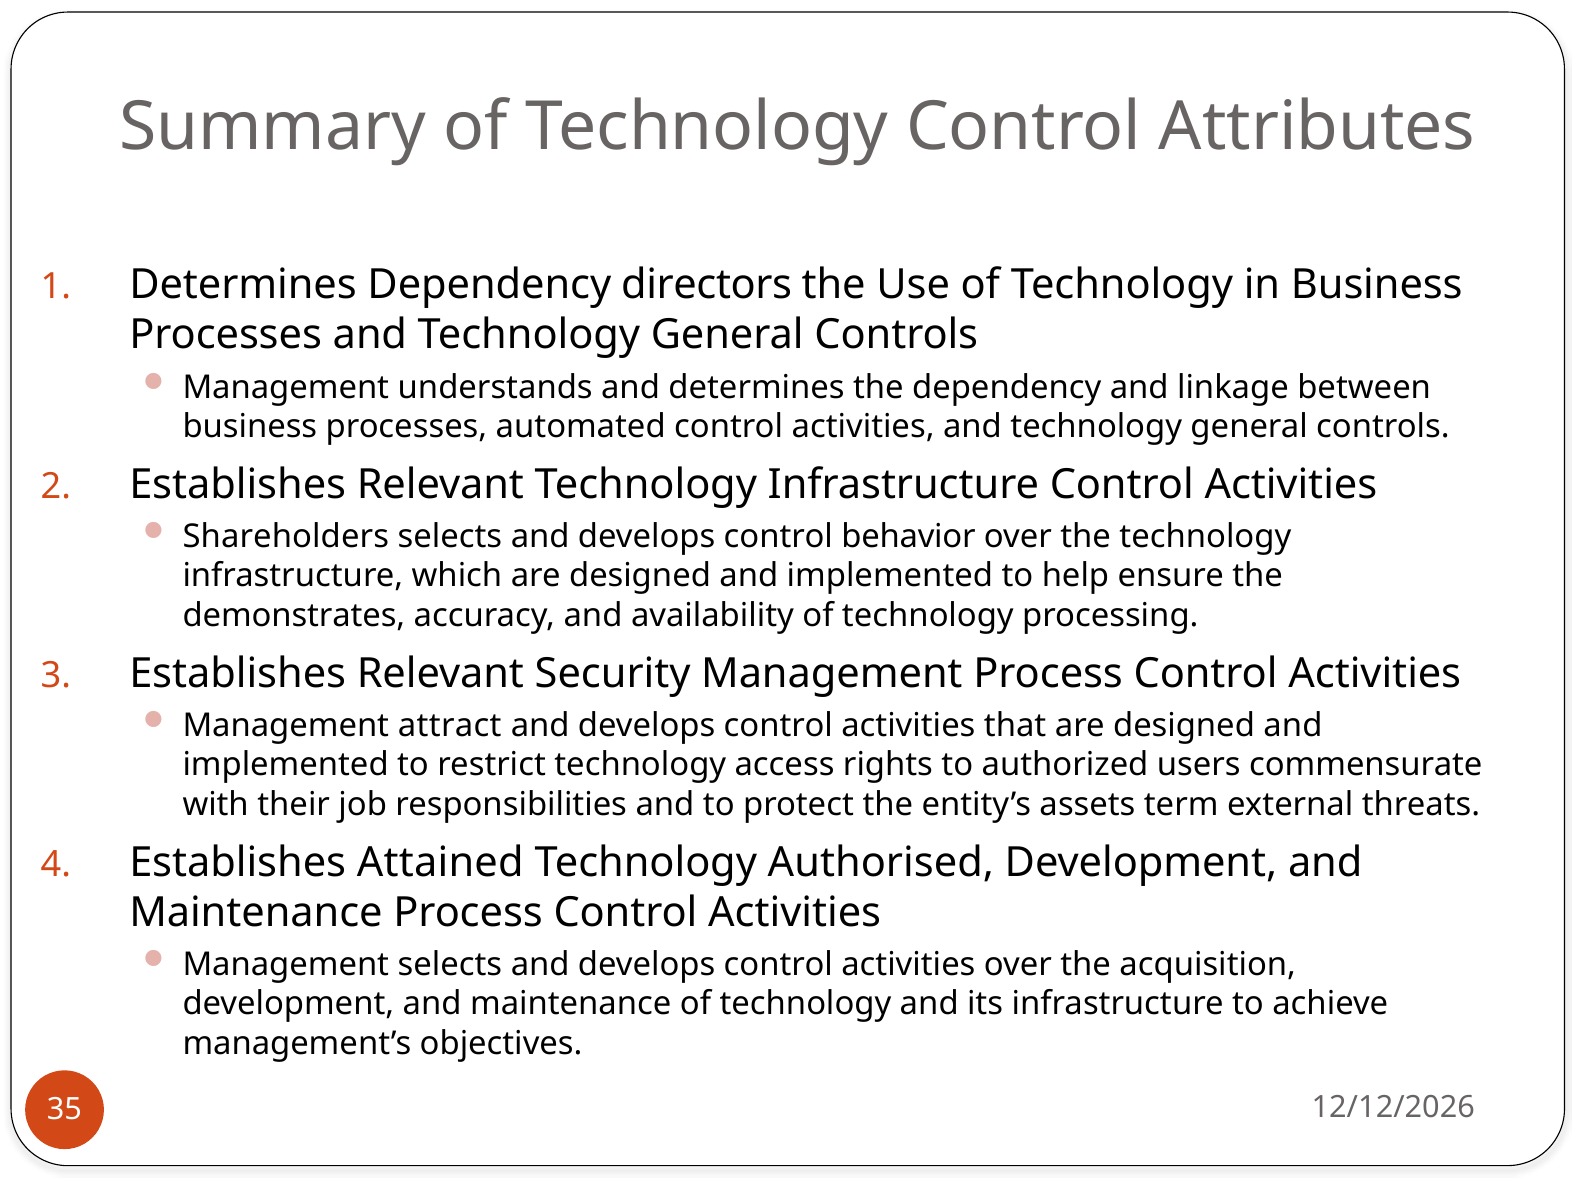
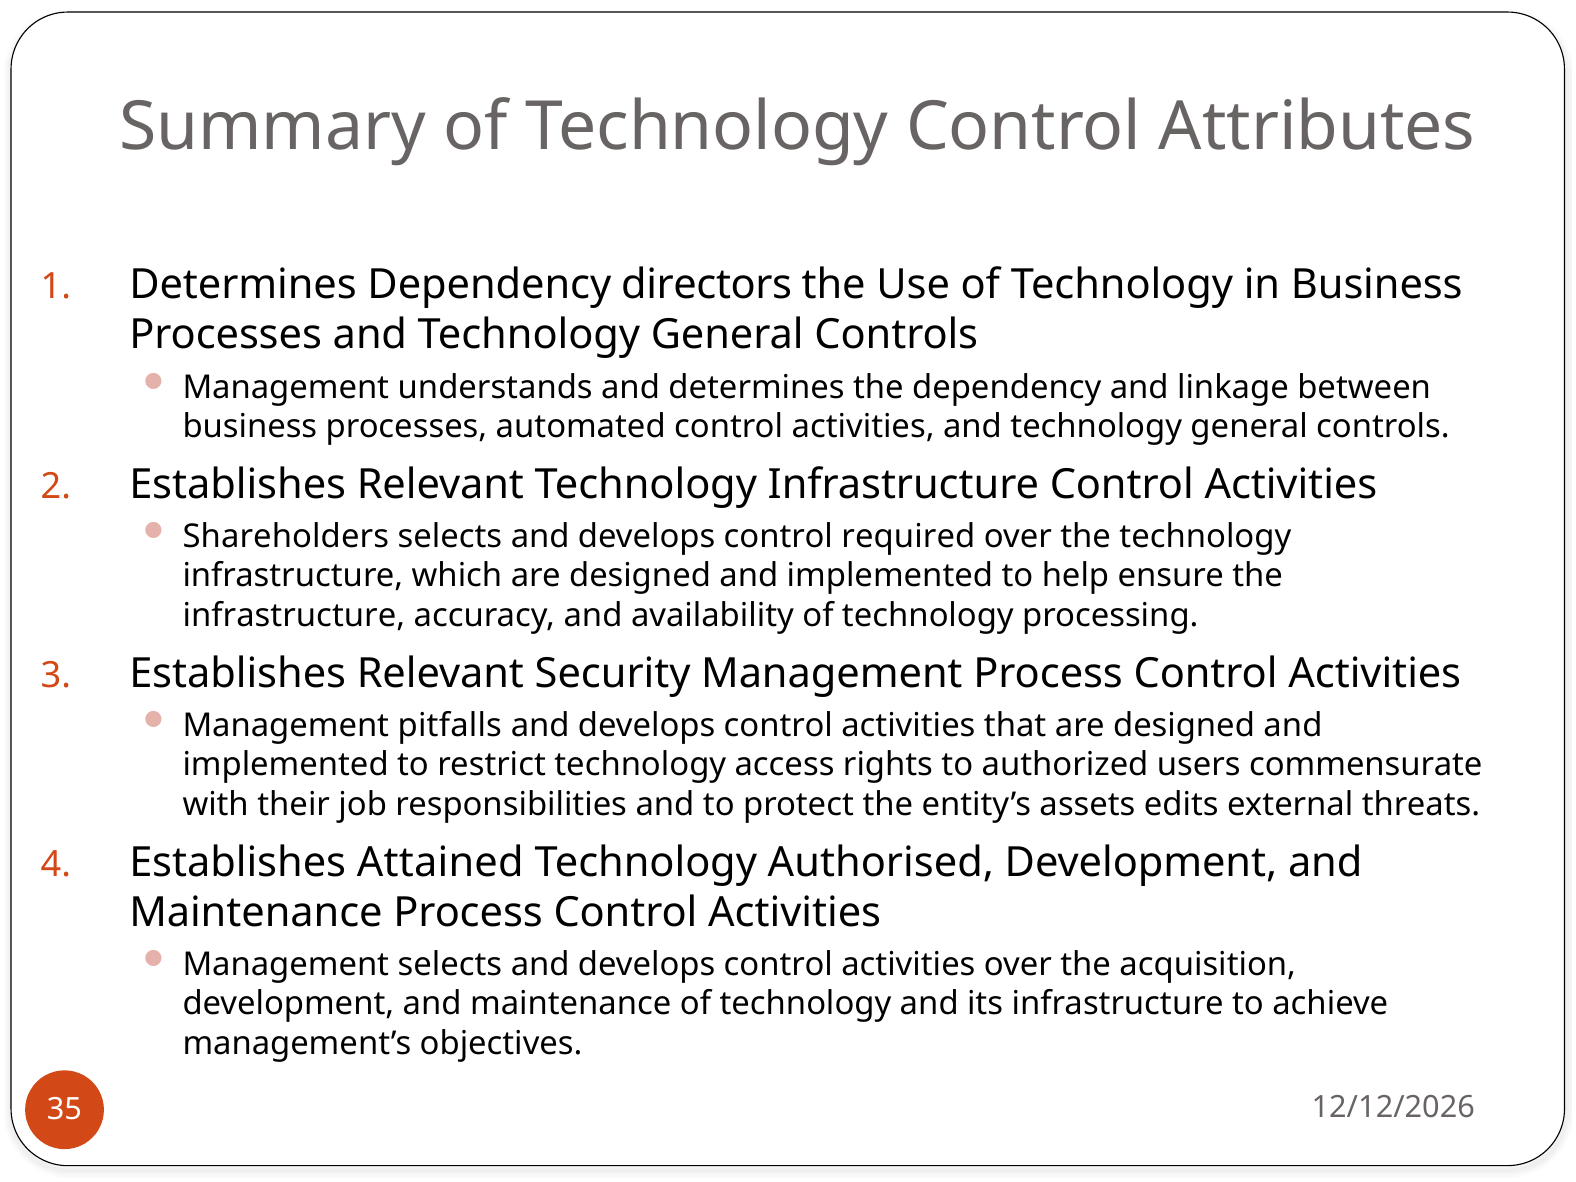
behavior: behavior -> required
demonstrates at (294, 616): demonstrates -> infrastructure
attract: attract -> pitfalls
term: term -> edits
